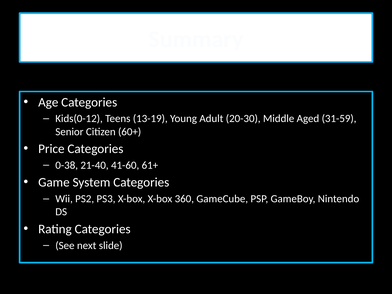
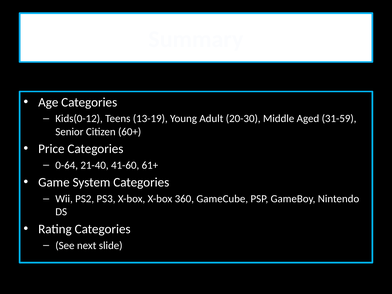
0-38: 0-38 -> 0-64
